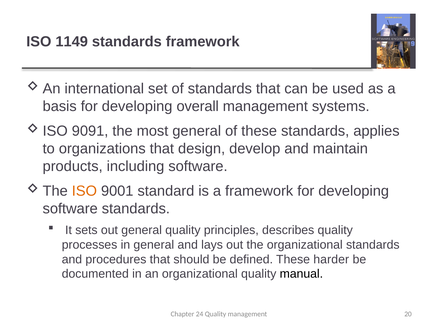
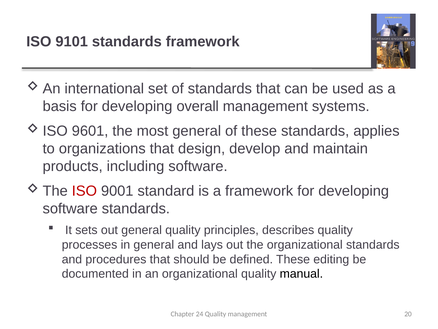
1149: 1149 -> 9101
9091: 9091 -> 9601
ISO at (84, 191) colour: orange -> red
harder: harder -> editing
